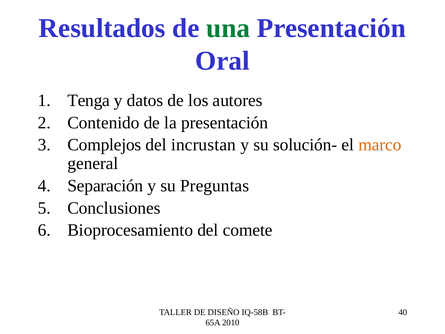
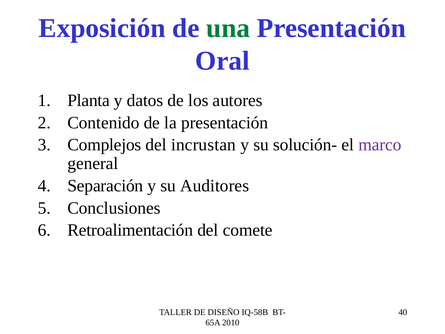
Resultados: Resultados -> Exposición
Tenga: Tenga -> Planta
marco colour: orange -> purple
Preguntas: Preguntas -> Auditores
Bioprocesamiento: Bioprocesamiento -> Retroalimentación
